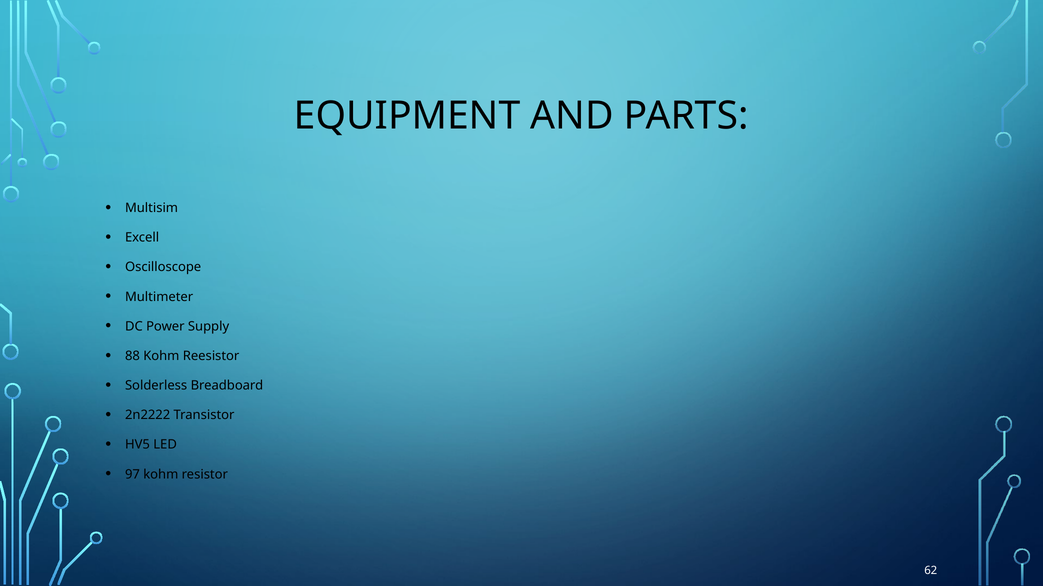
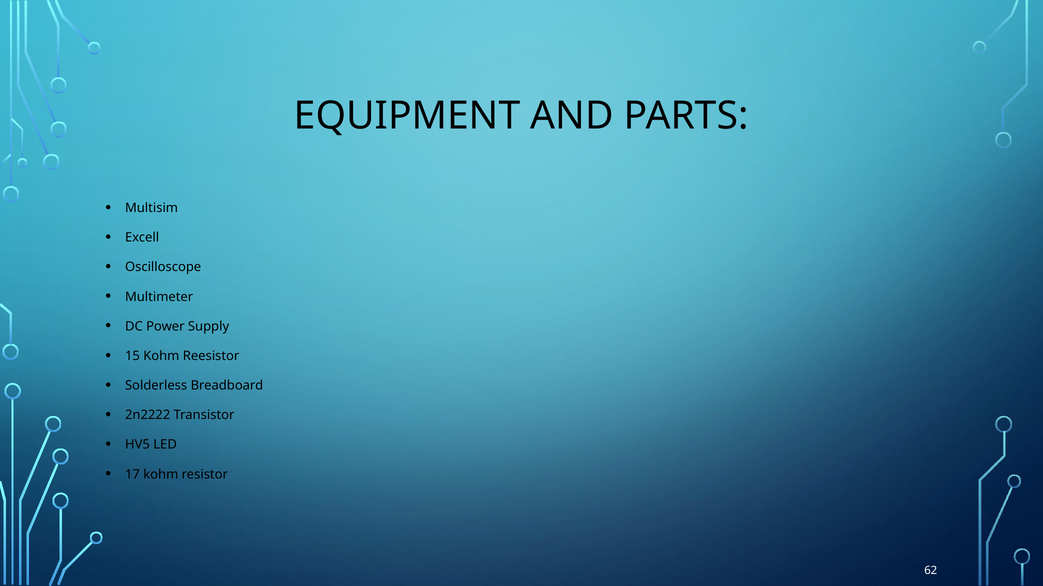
88: 88 -> 15
97: 97 -> 17
